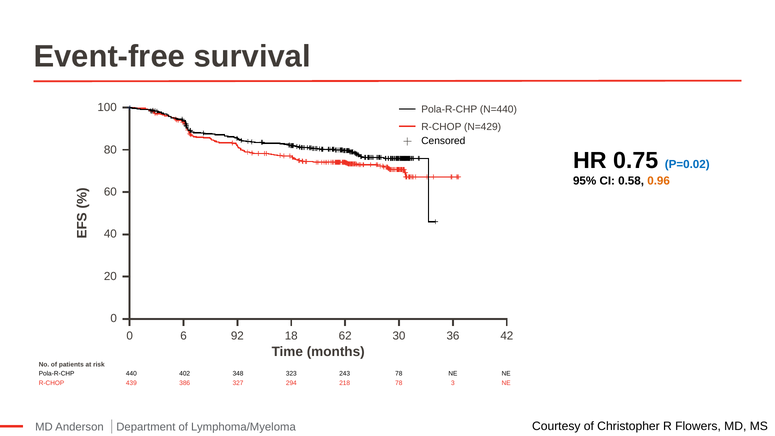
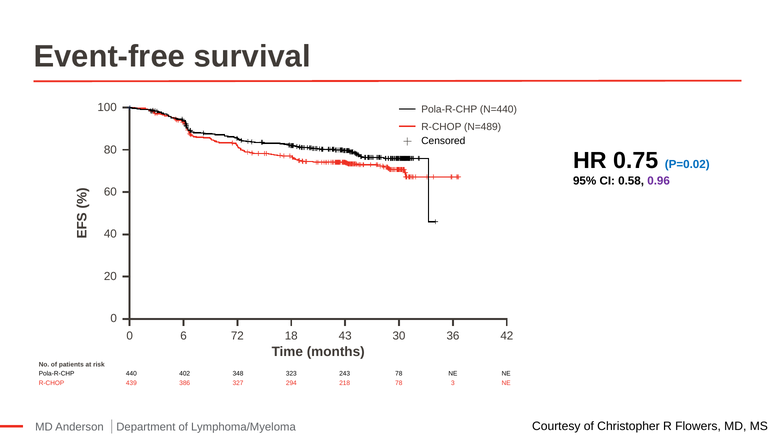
N=429: N=429 -> N=489
0.96 colour: orange -> purple
92: 92 -> 72
62: 62 -> 43
